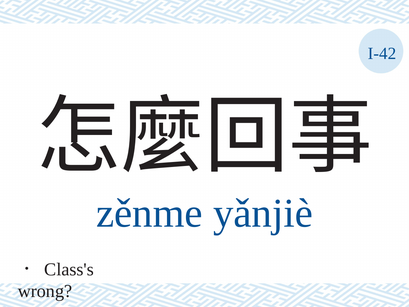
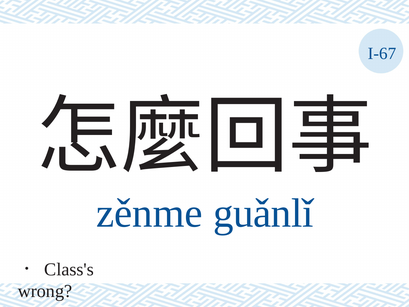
I-42: I-42 -> I-67
yǎnjiè: yǎnjiè -> guǎnlǐ
